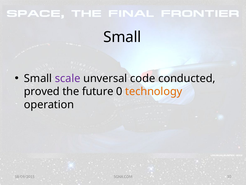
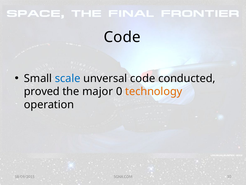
Small at (122, 37): Small -> Code
scale colour: purple -> blue
future: future -> major
